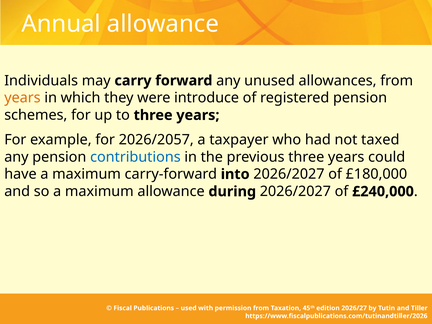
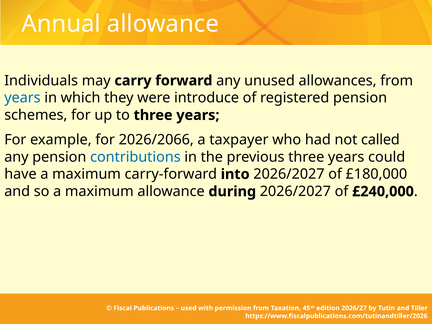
years at (22, 98) colour: orange -> blue
2026/2057: 2026/2057 -> 2026/2066
taxed: taxed -> called
